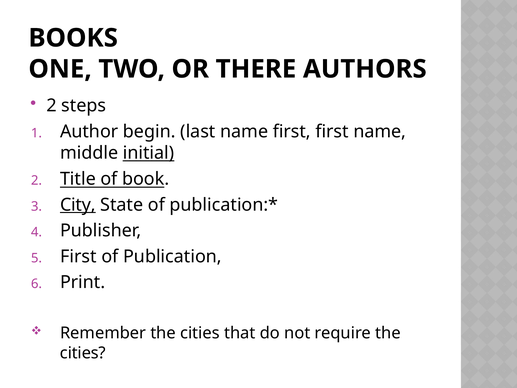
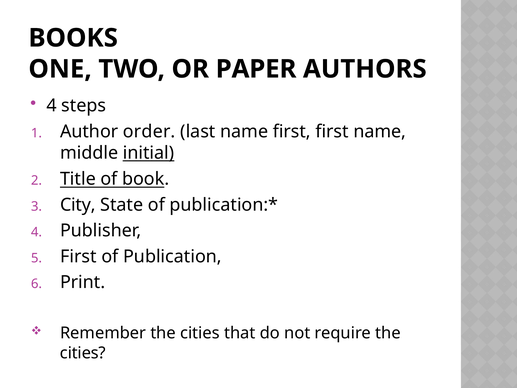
THERE: THERE -> PAPER
2 at (52, 106): 2 -> 4
begin: begin -> order
City underline: present -> none
